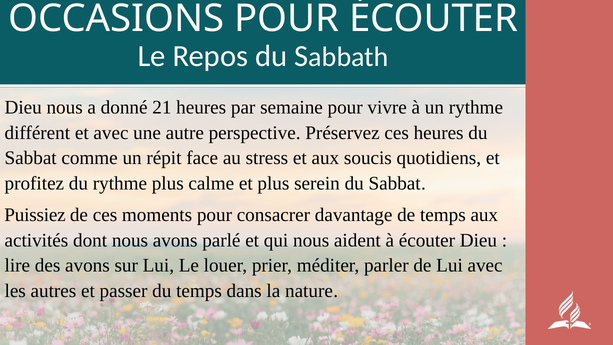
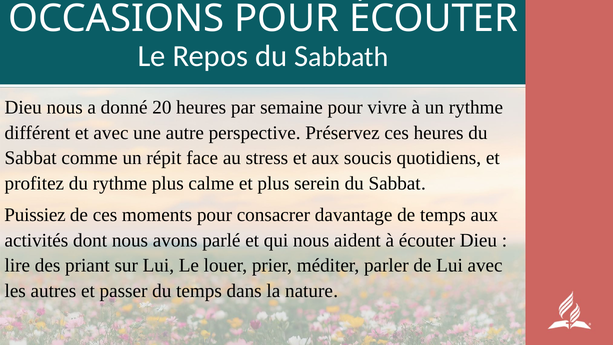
21: 21 -> 20
des avons: avons -> priant
